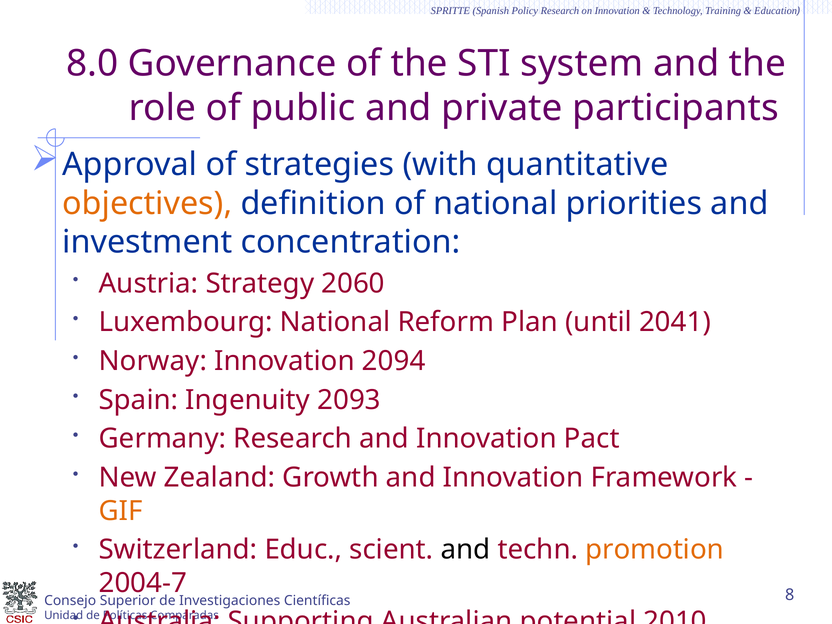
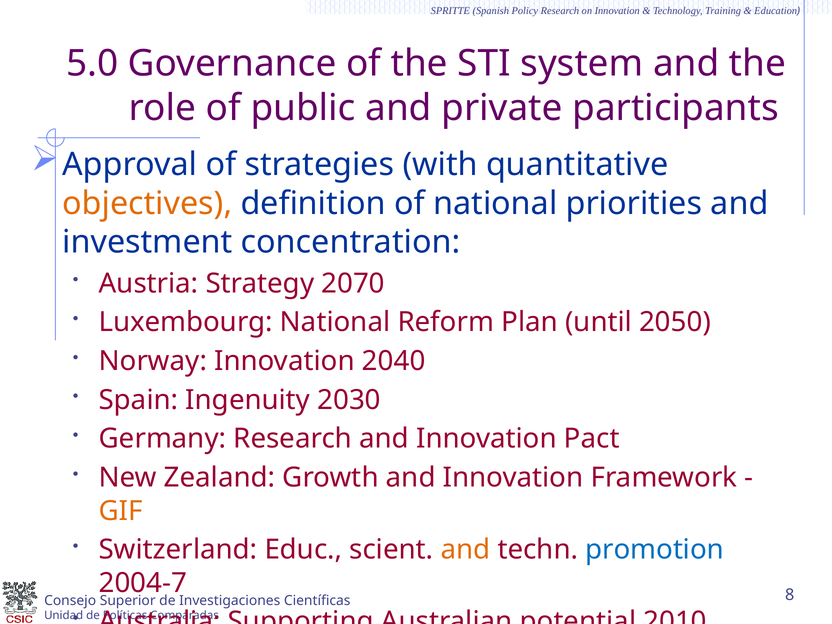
8.0: 8.0 -> 5.0
2060: 2060 -> 2070
2041: 2041 -> 2050
2094: 2094 -> 2040
2093: 2093 -> 2030
and at (465, 550) colour: black -> orange
promotion colour: orange -> blue
